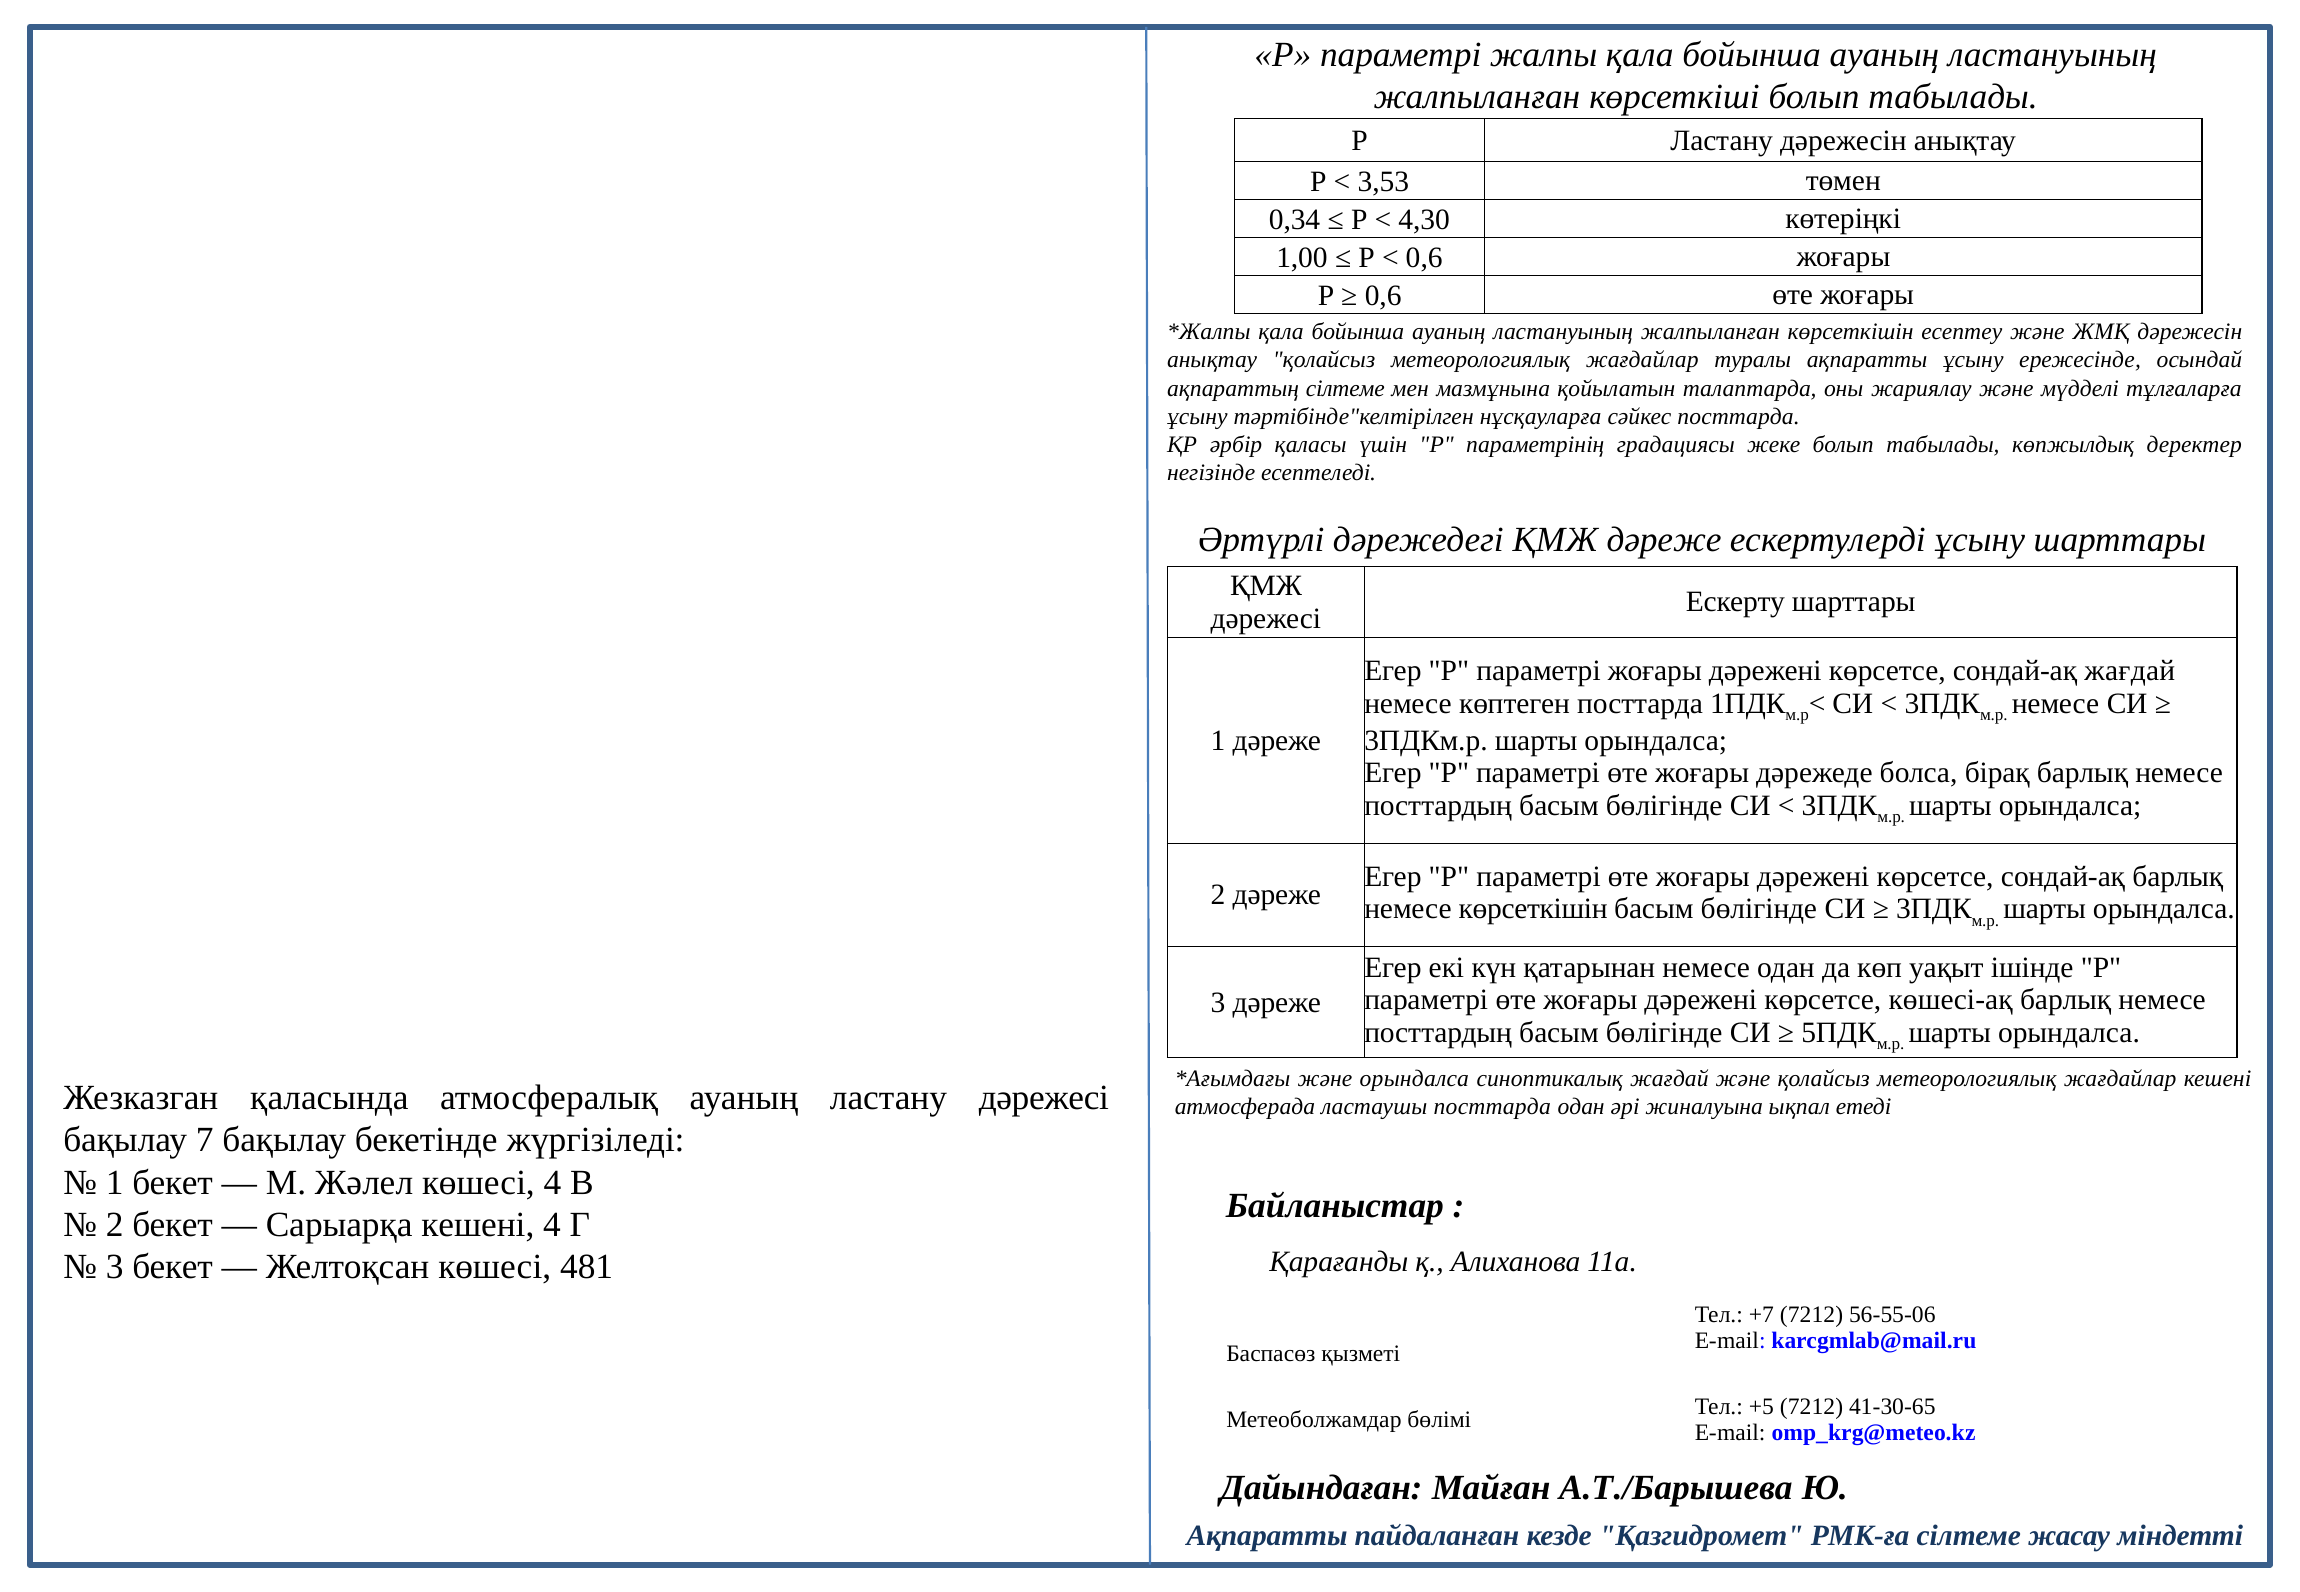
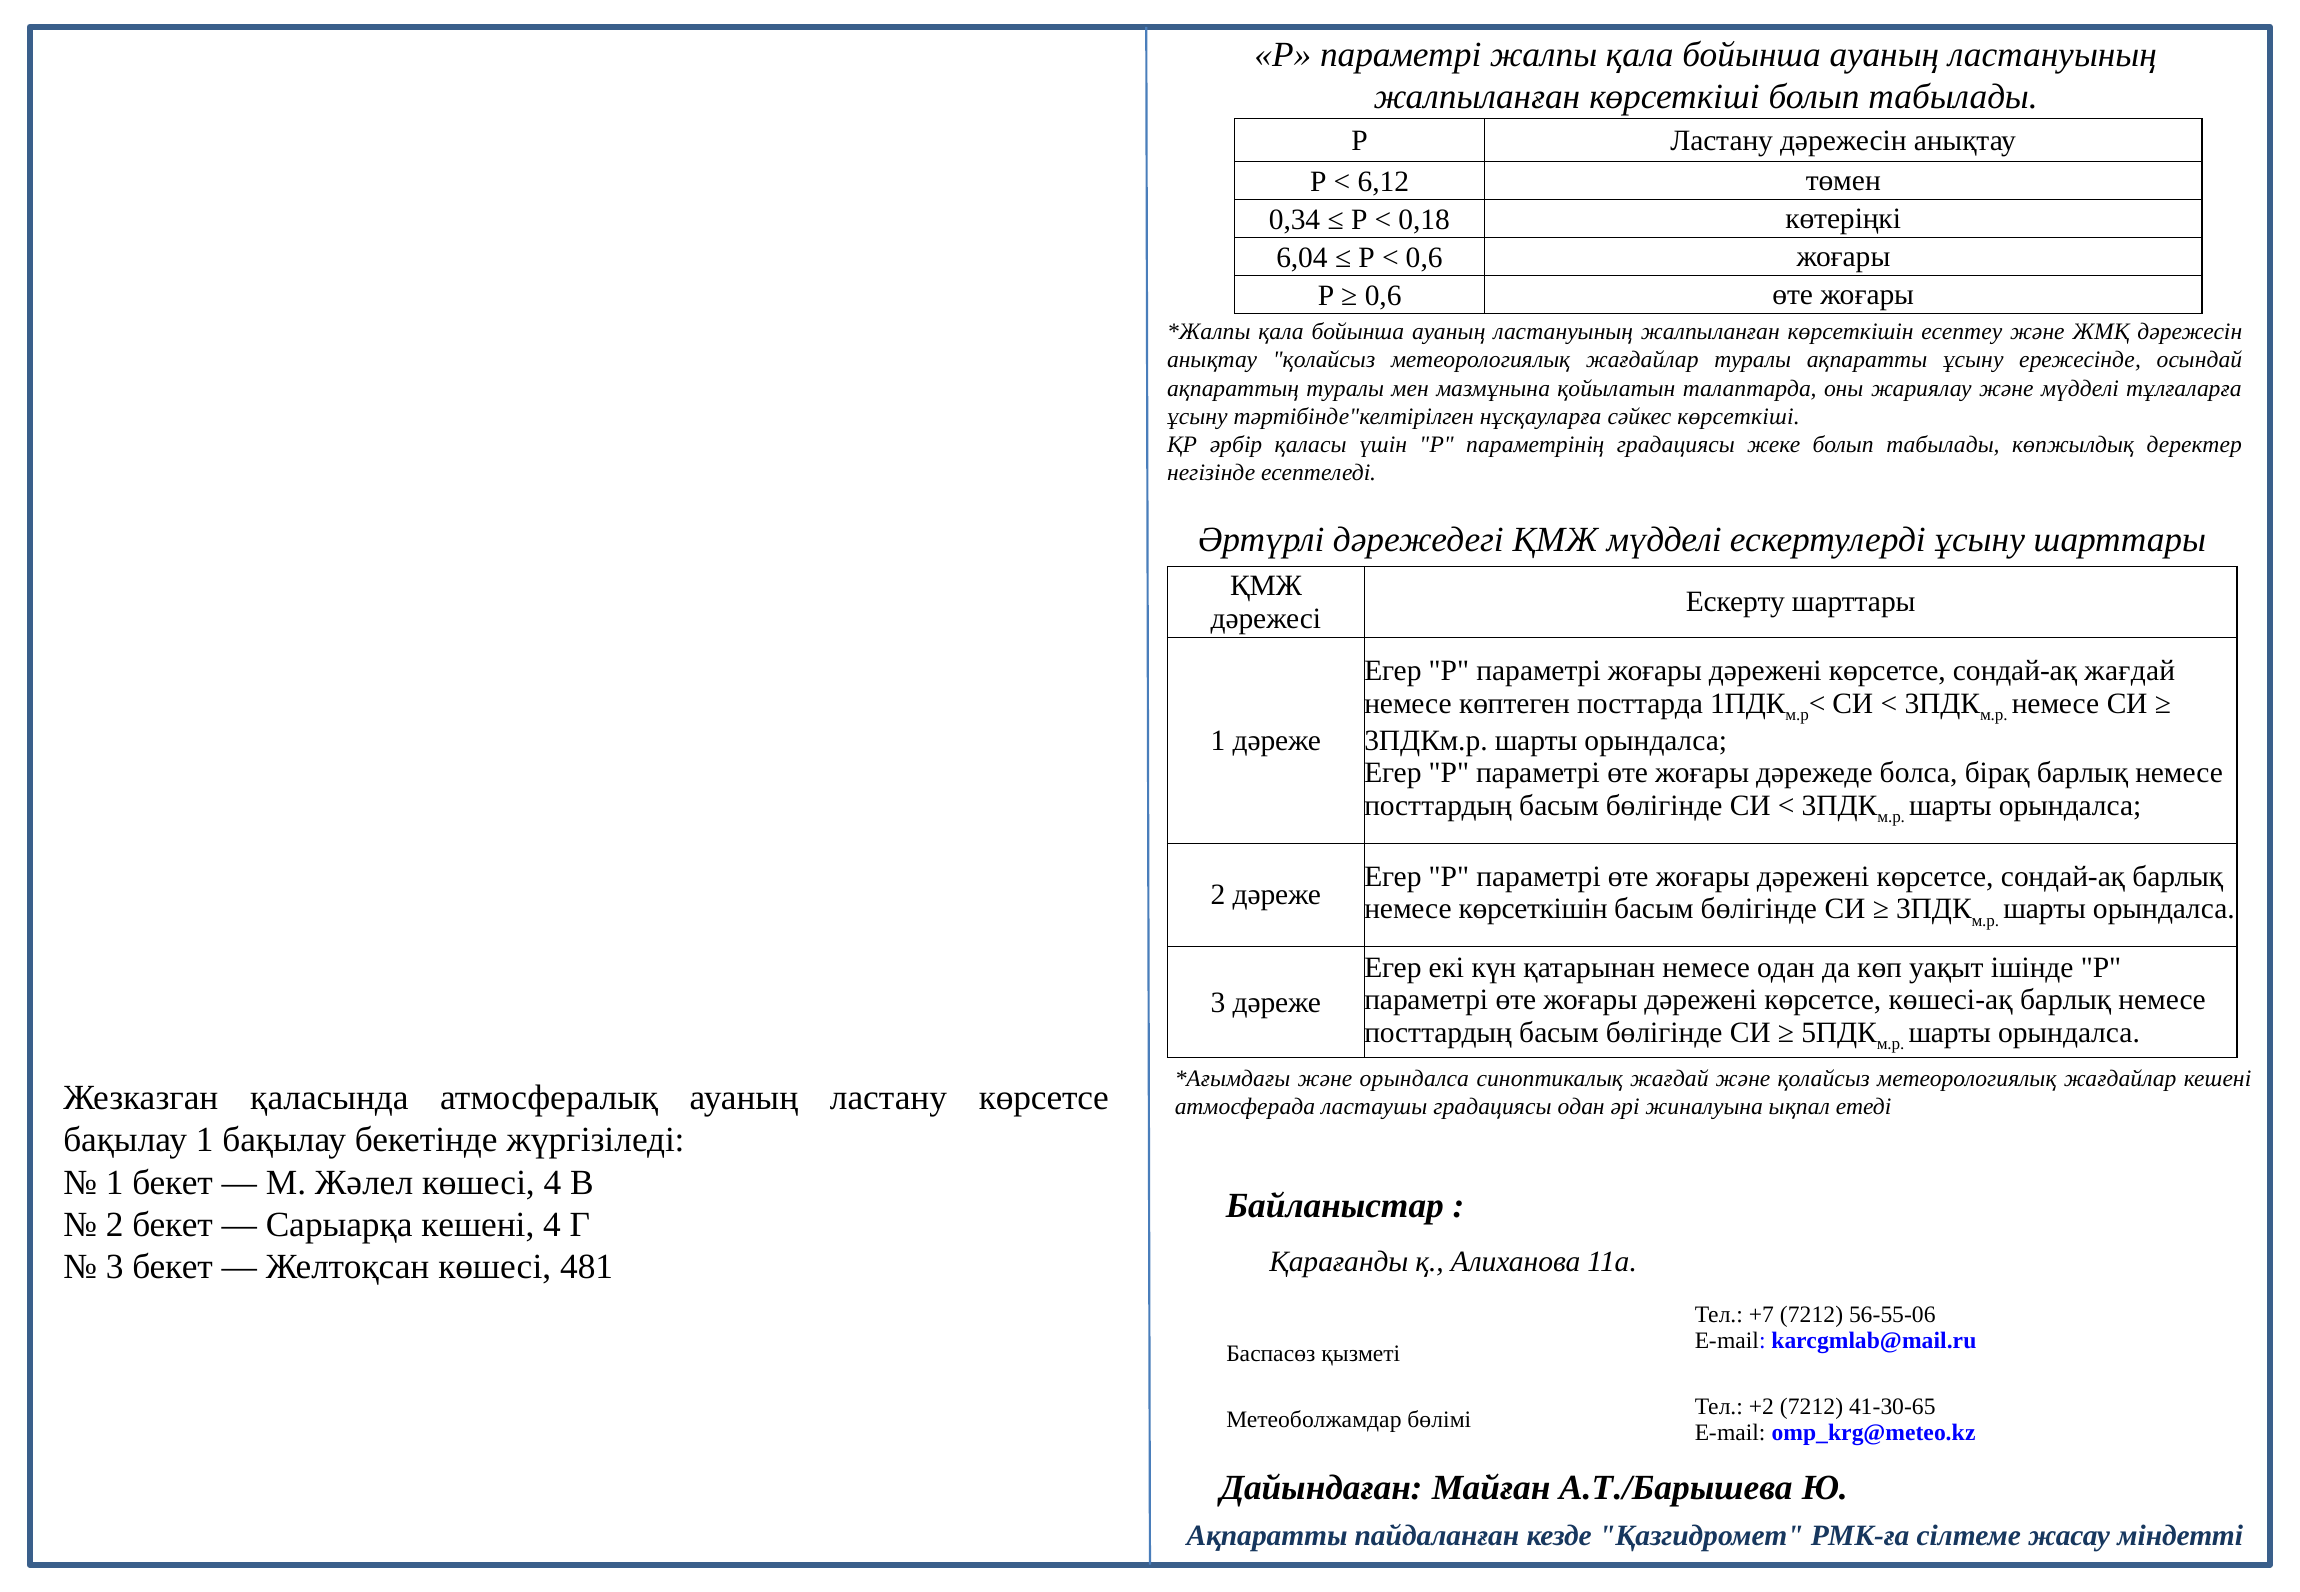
3,53: 3,53 -> 6,12
4,30: 4,30 -> 0,18
1,00: 1,00 -> 6,04
ақпараттың сілтеме: сілтеме -> туралы
сәйкес посттарда: посттарда -> көрсеткіші
ҚМЖ дәреже: дәреже -> мүдделі
ластану дәрежесі: дәрежесі -> көрсетсе
ластаушы посттарда: посттарда -> градациясы
бақылау 7: 7 -> 1
+5: +5 -> +2
